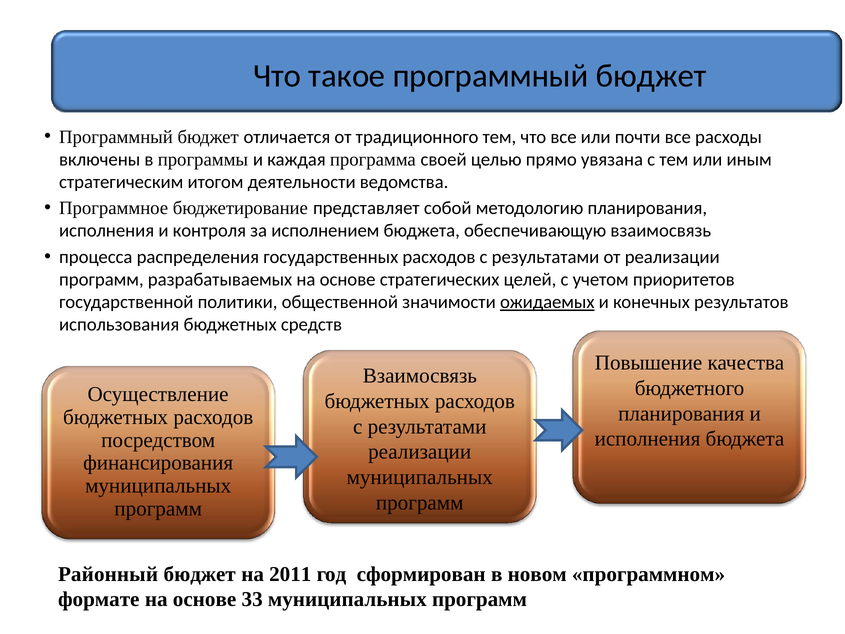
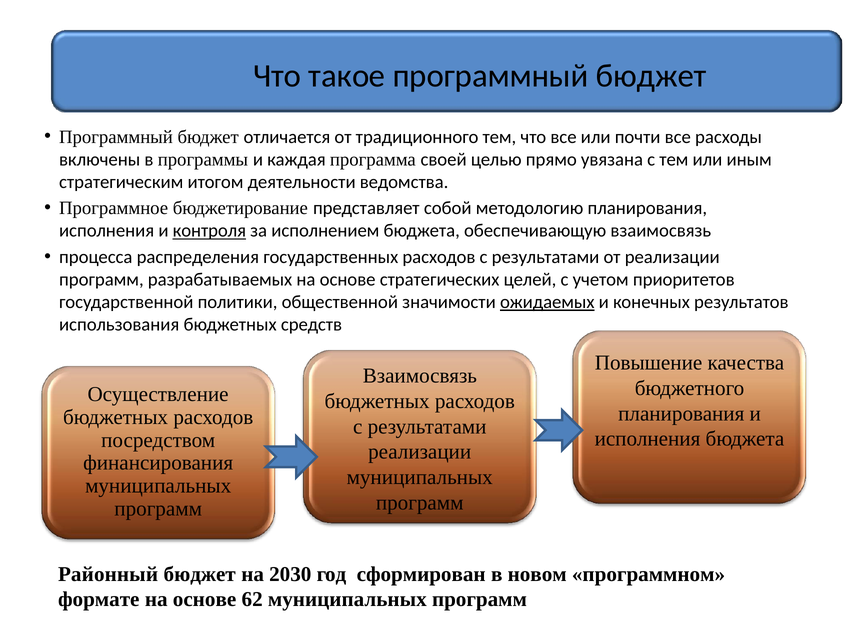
контроля underline: none -> present
2011: 2011 -> 2030
33: 33 -> 62
